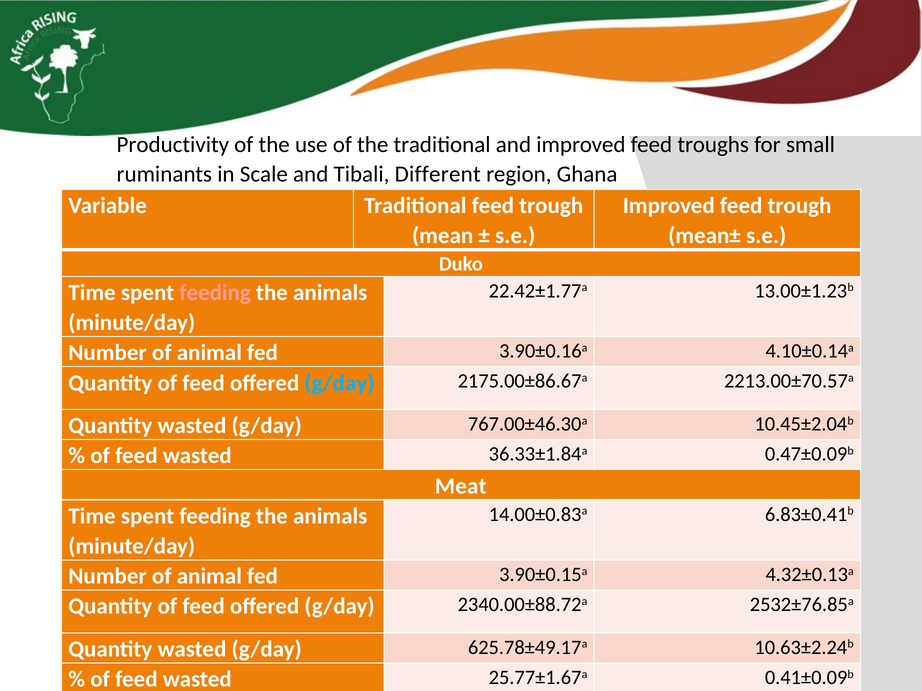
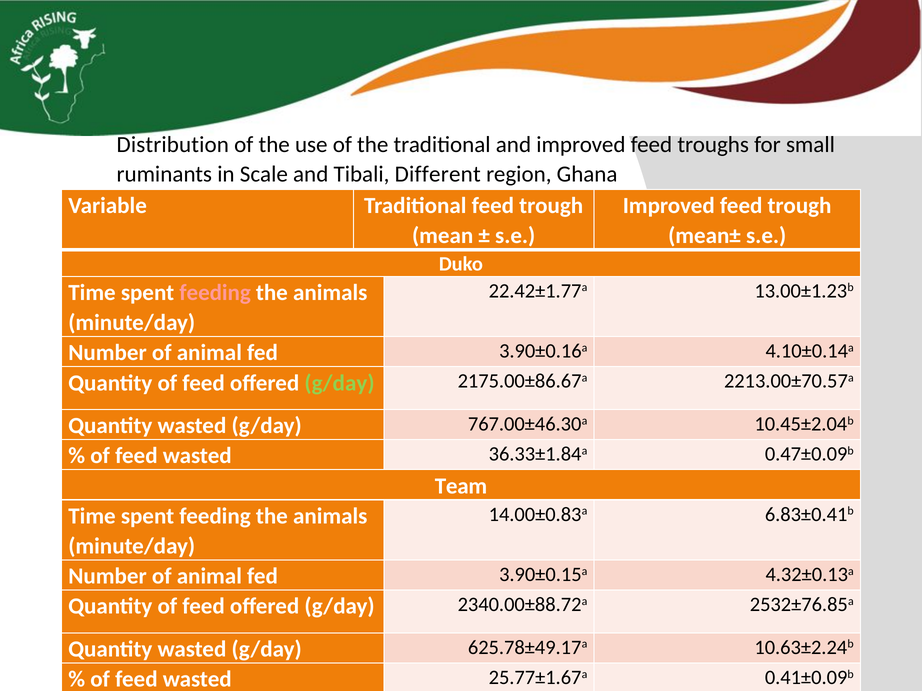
Productivity: Productivity -> Distribution
g/day at (340, 383) colour: light blue -> light green
Meat: Meat -> Team
